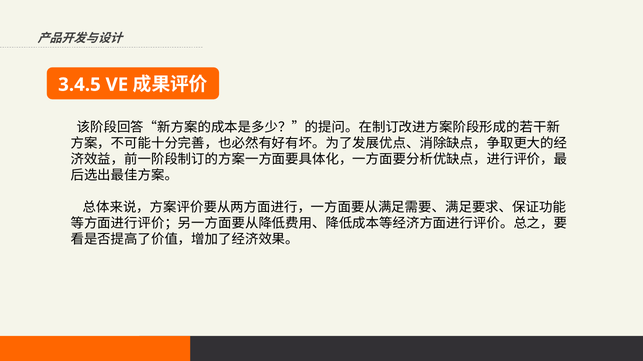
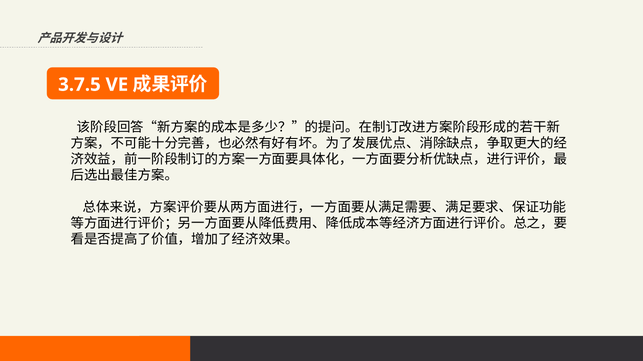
3.4.5: 3.4.5 -> 3.7.5
